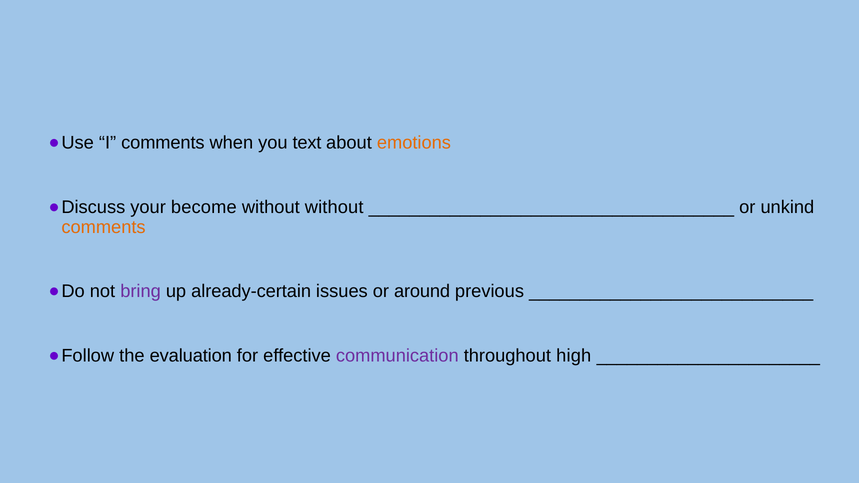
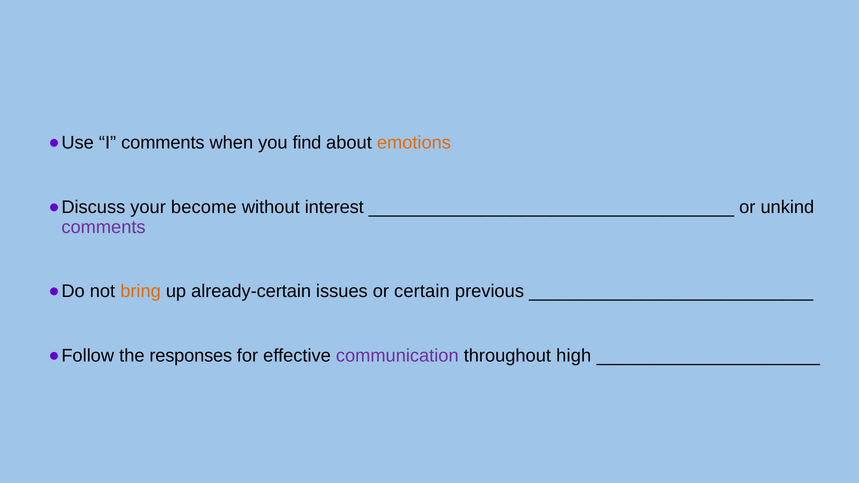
text: text -> find
without without: without -> interest
comments at (104, 227) colour: orange -> purple
bring colour: purple -> orange
around: around -> certain
evaluation: evaluation -> responses
